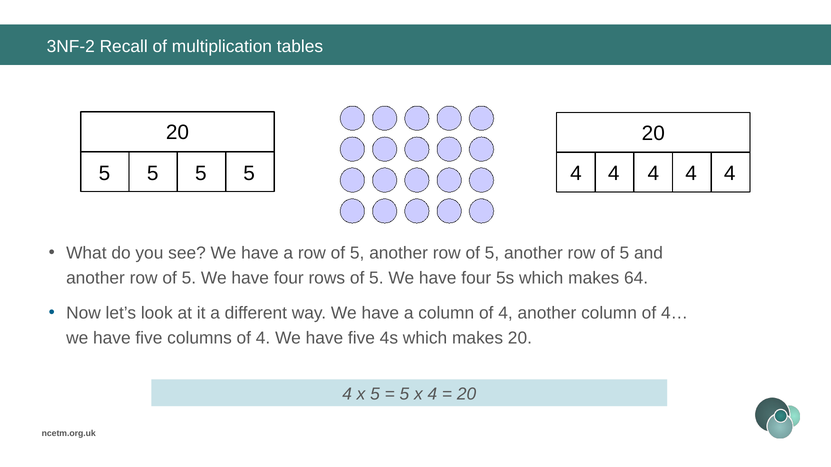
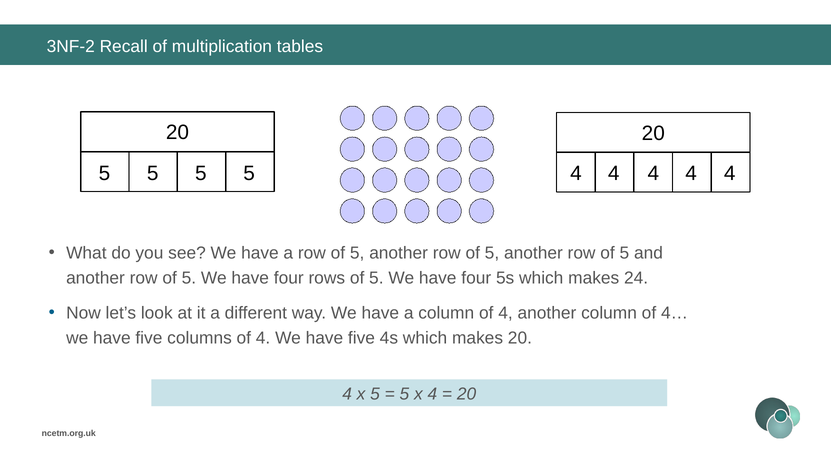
64: 64 -> 24
